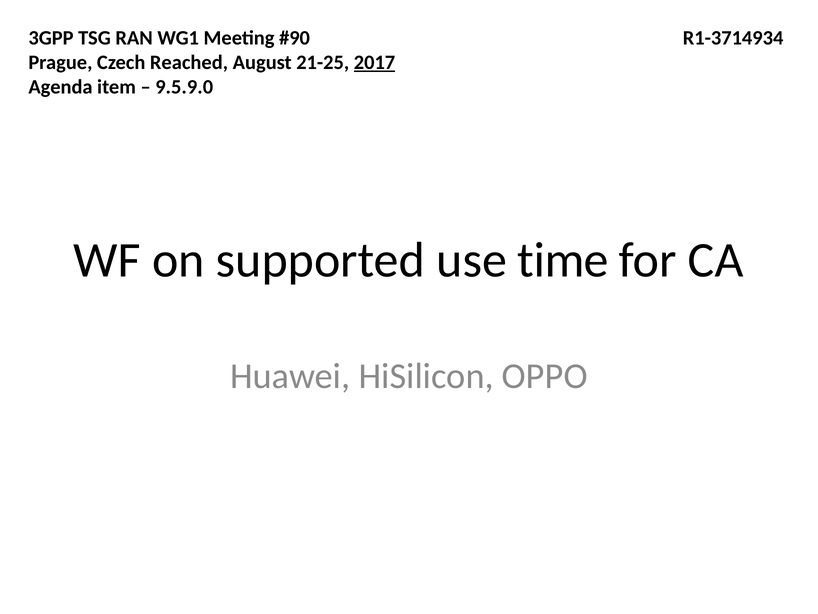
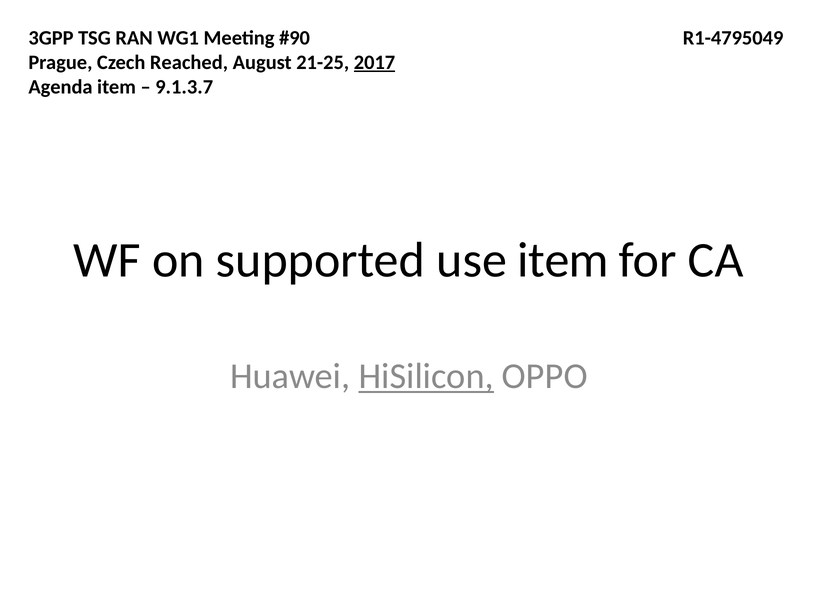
R1-3714934: R1-3714934 -> R1-4795049
9.5.9.0: 9.5.9.0 -> 9.1.3.7
use time: time -> item
HiSilicon underline: none -> present
